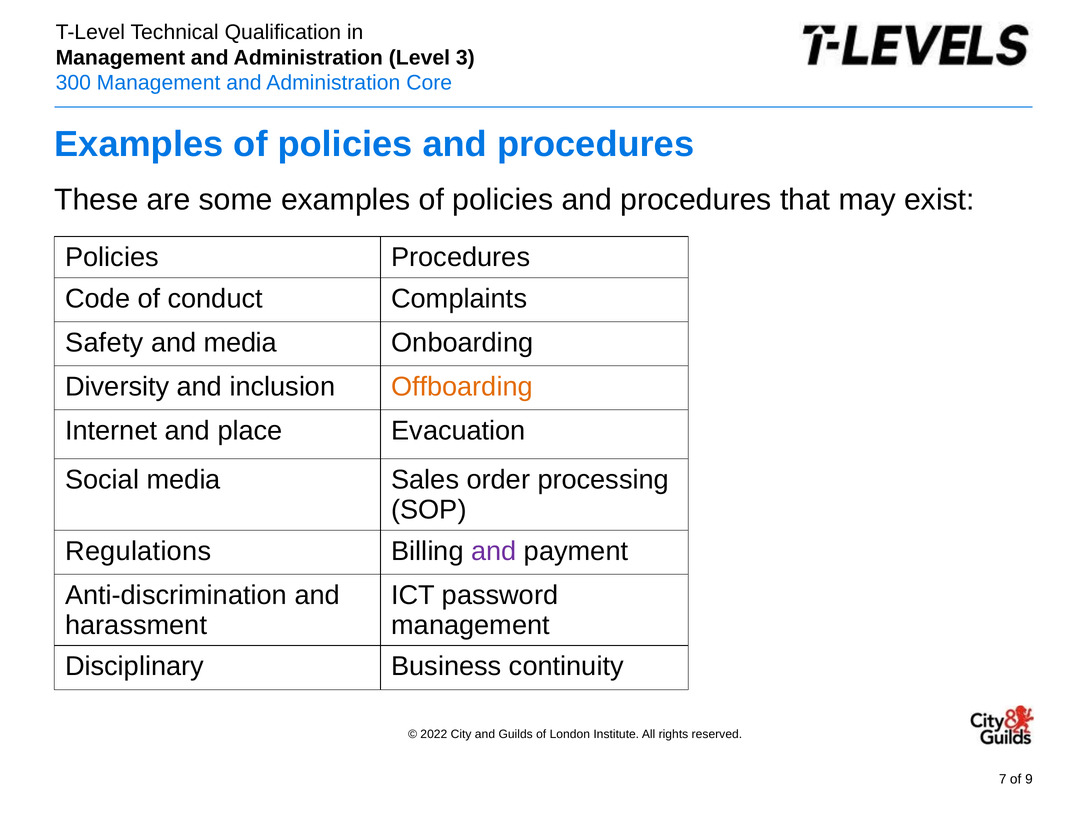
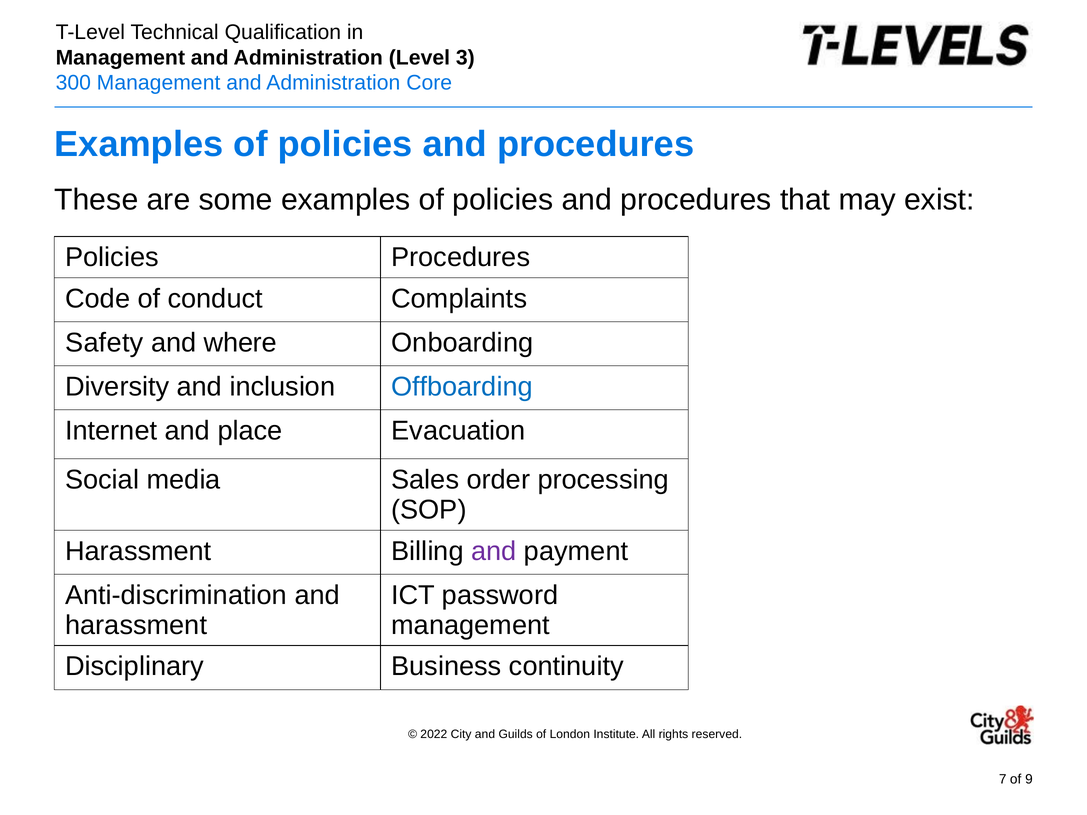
and media: media -> where
Offboarding colour: orange -> blue
Regulations at (138, 551): Regulations -> Harassment
